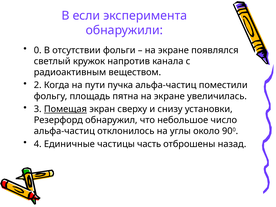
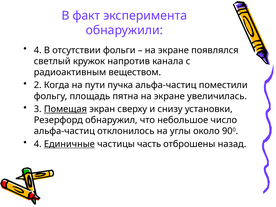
если: если -> факт
0 at (38, 50): 0 -> 4
Единичные underline: none -> present
